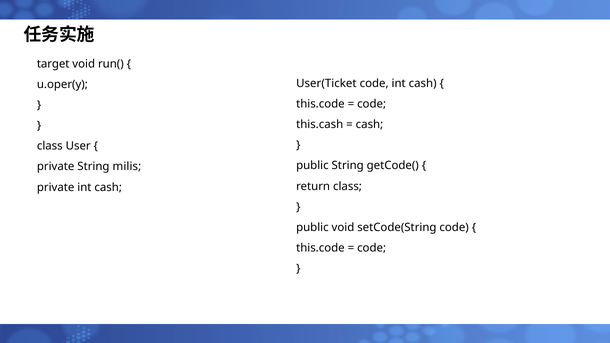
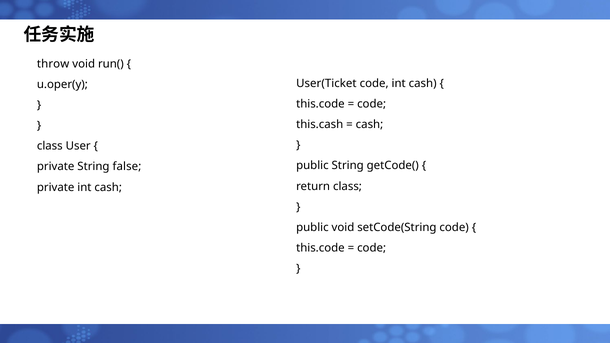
target: target -> throw
milis: milis -> false
